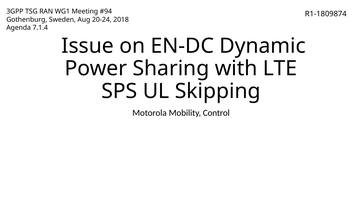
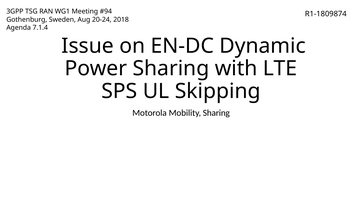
Mobility Control: Control -> Sharing
